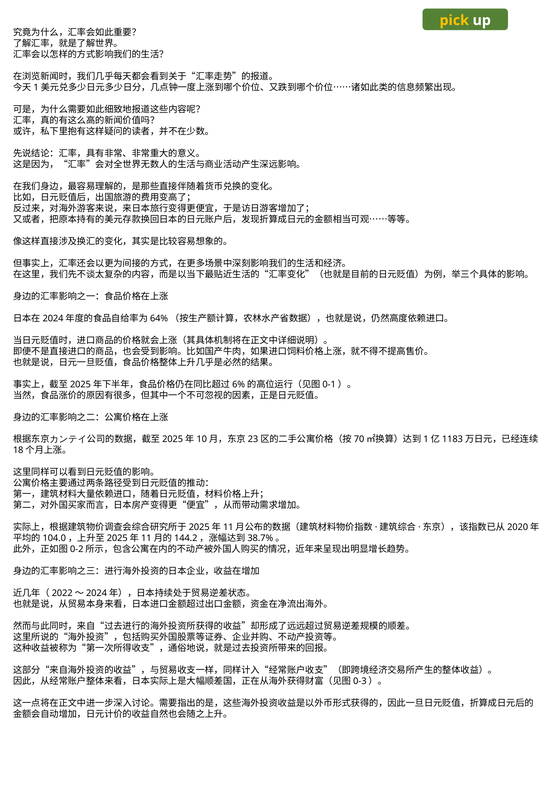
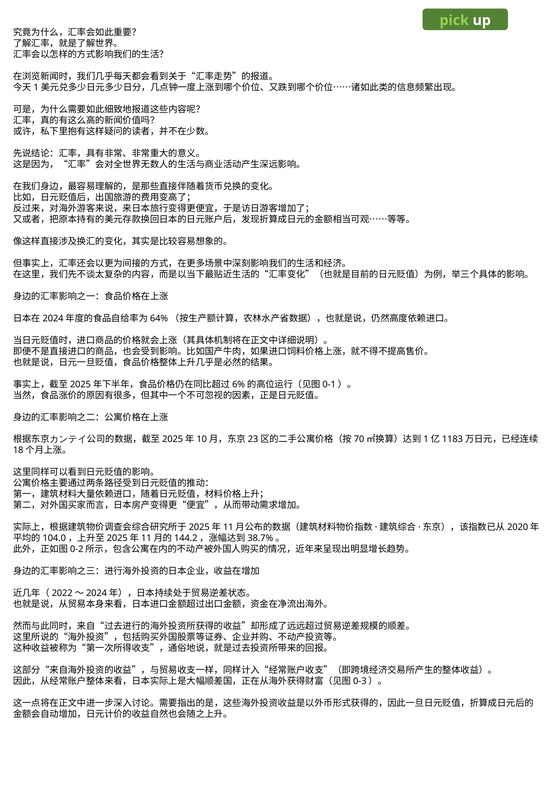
pick colour: yellow -> light green
